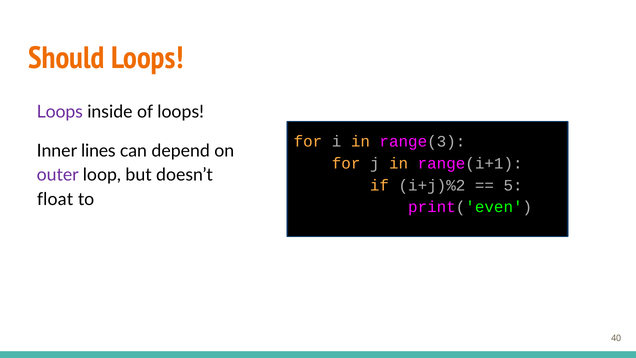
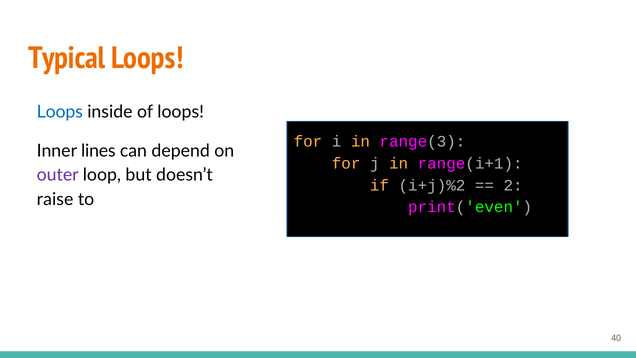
Should: Should -> Typical
Loops at (60, 112) colour: purple -> blue
5: 5 -> 2
float: float -> raise
